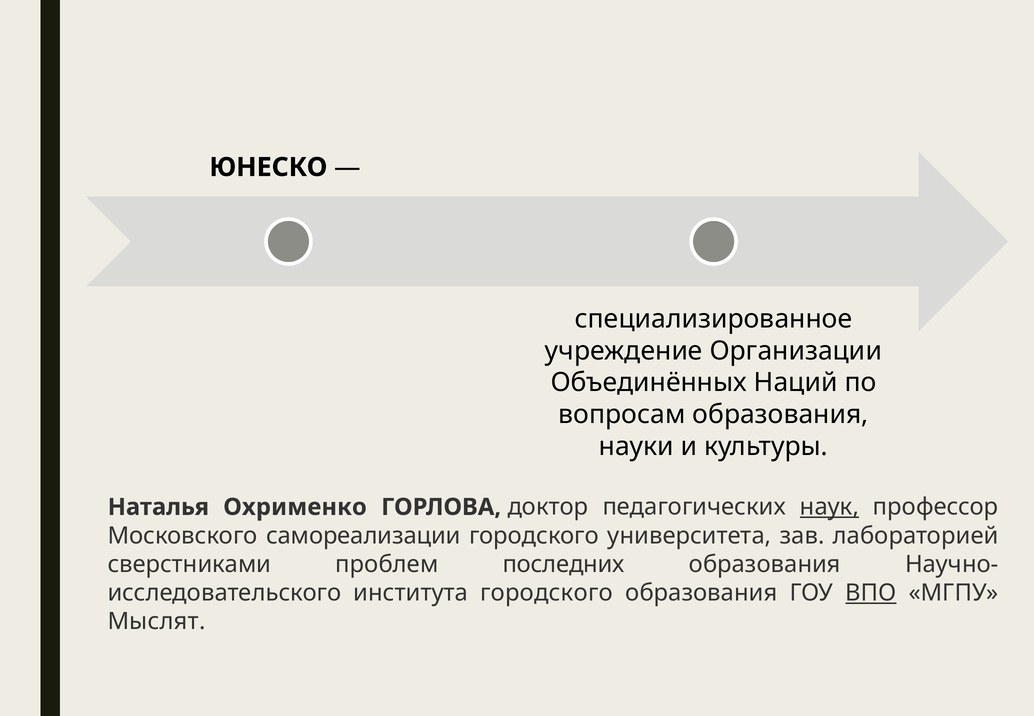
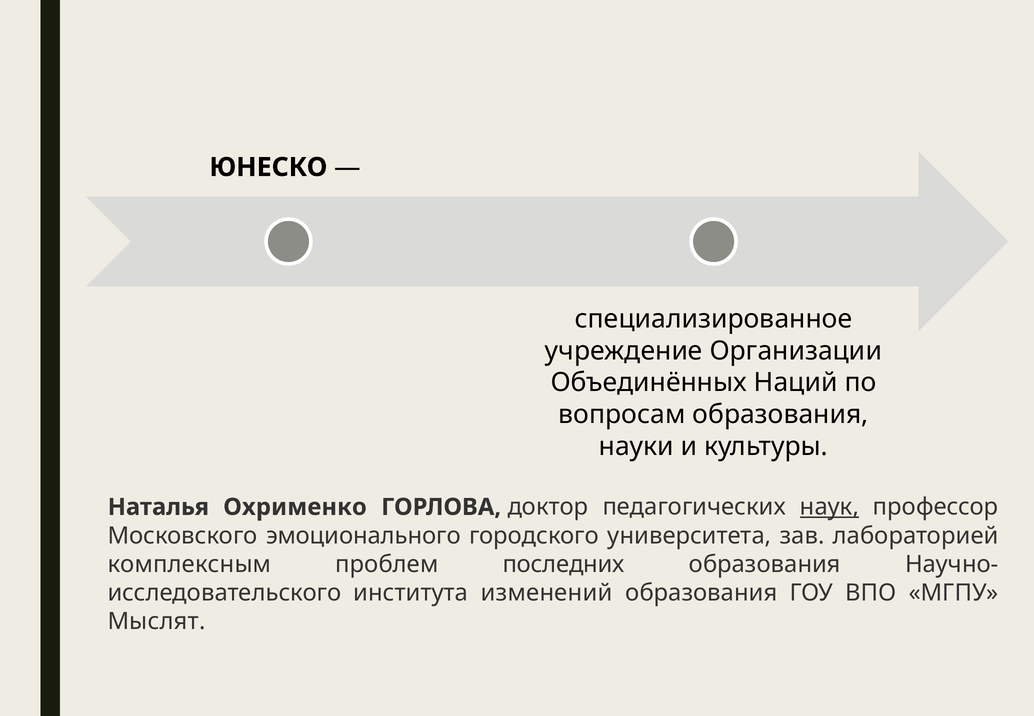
самореализации: самореализации -> эмоционального
сверстниками: сверстниками -> комплексным
института городского: городского -> изменений
ВПО underline: present -> none
